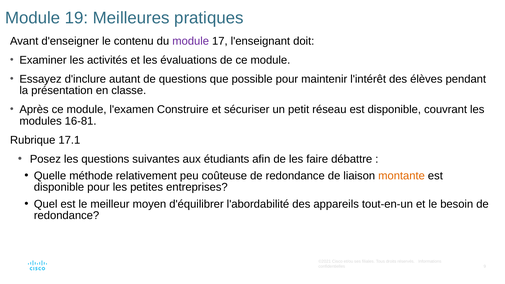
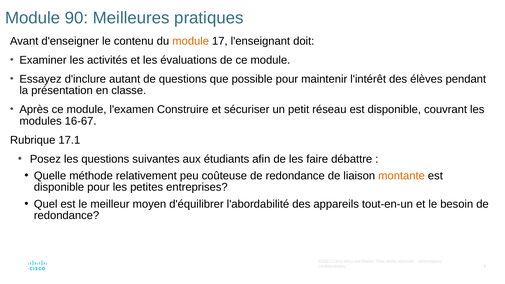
19: 19 -> 90
module at (191, 41) colour: purple -> orange
16-81: 16-81 -> 16-67
